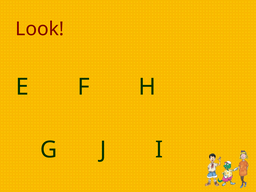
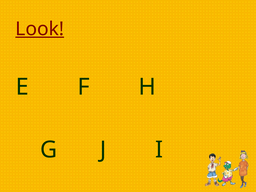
Look underline: none -> present
